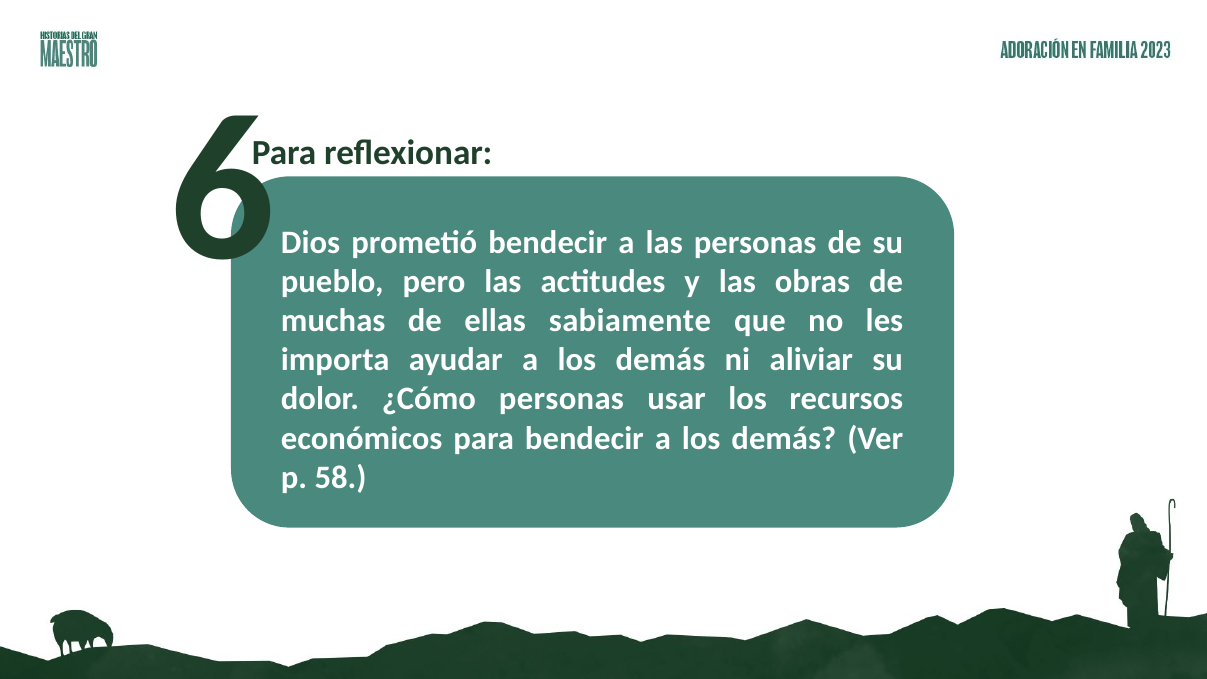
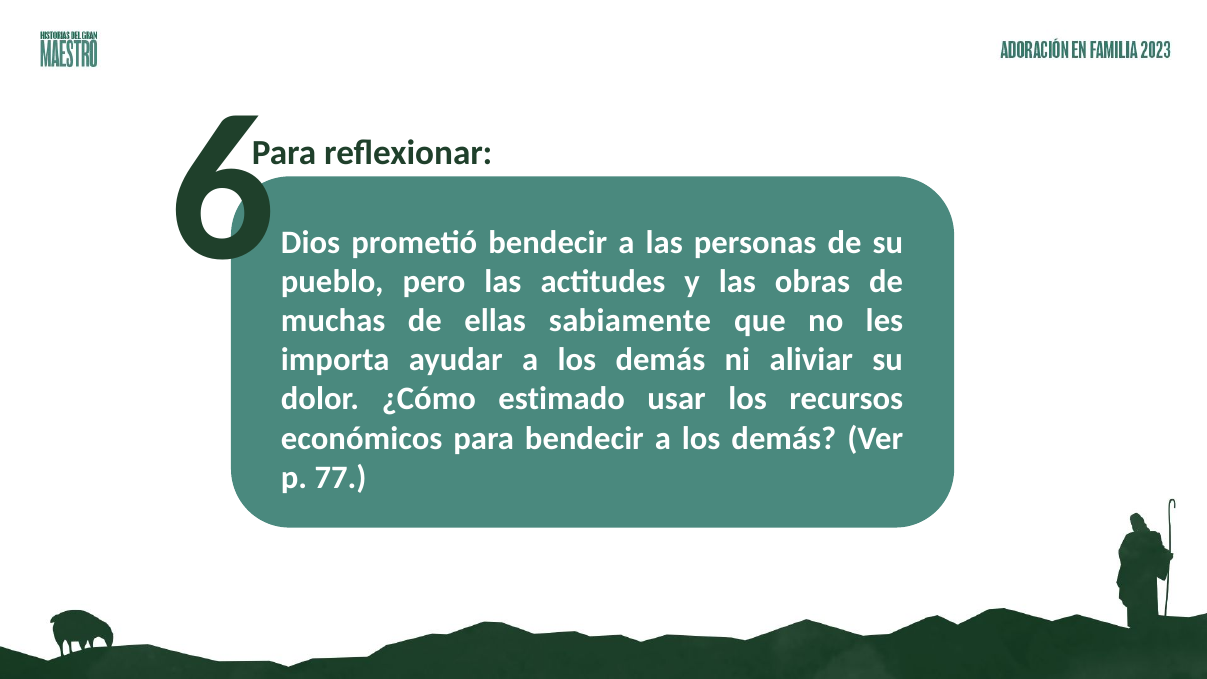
¿Cómo personas: personas -> estimado
58: 58 -> 77
